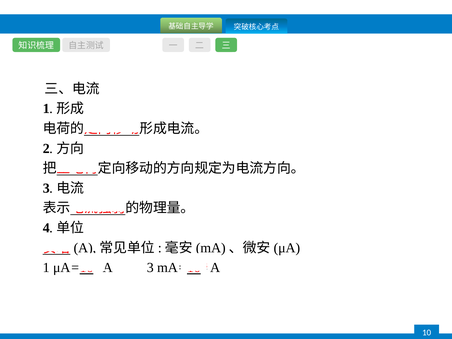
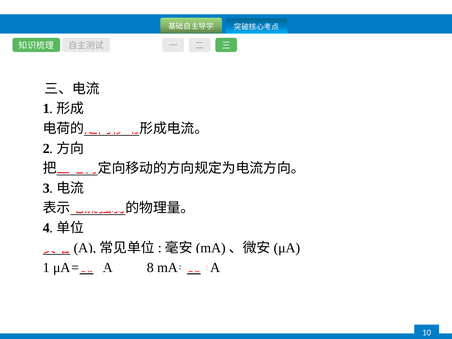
3: 3 -> 8
